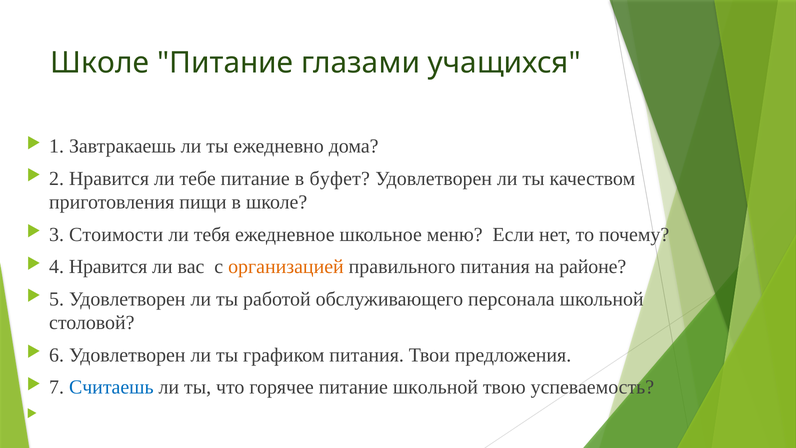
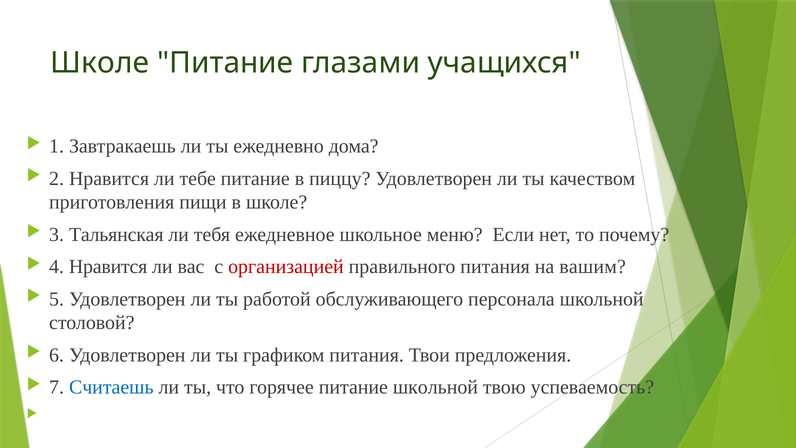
буфет: буфет -> пиццу
Стоимости: Стоимости -> Тальянская
организацией colour: orange -> red
районе: районе -> вашим
